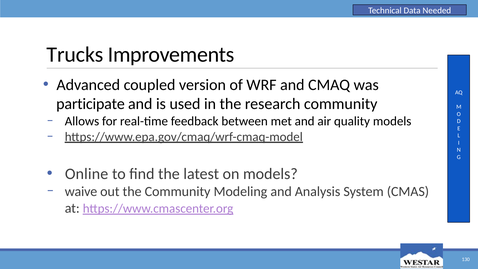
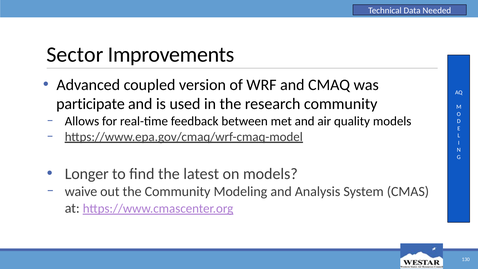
Trucks: Trucks -> Sector
Online: Online -> Longer
